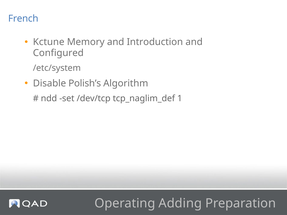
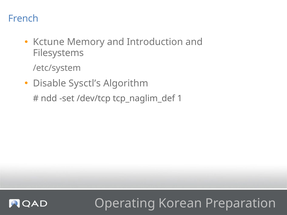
Configured: Configured -> Filesystems
Polish’s: Polish’s -> Sysctl’s
Adding: Adding -> Korean
